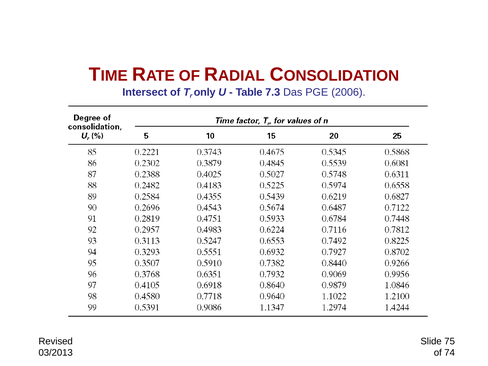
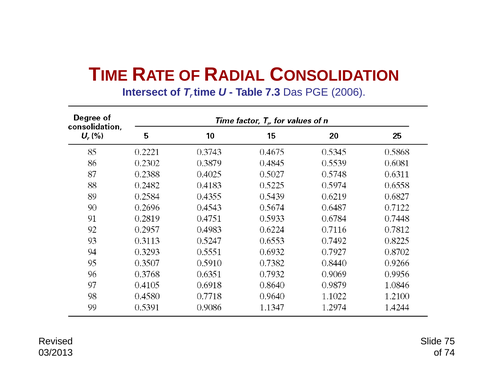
only: only -> time
